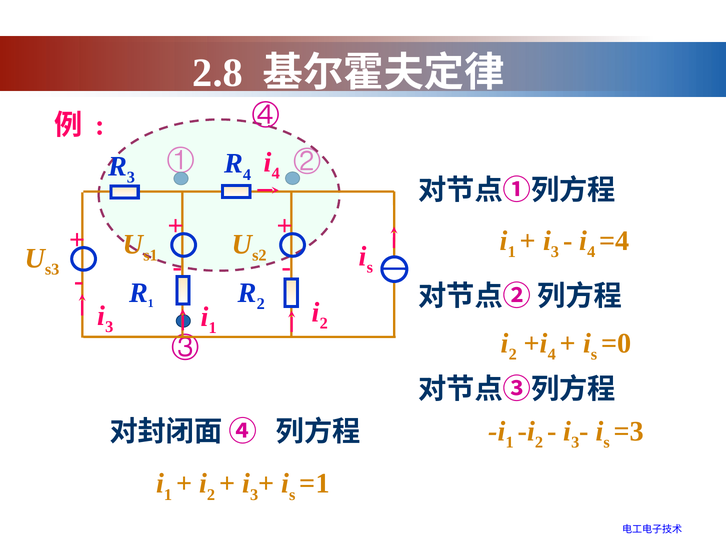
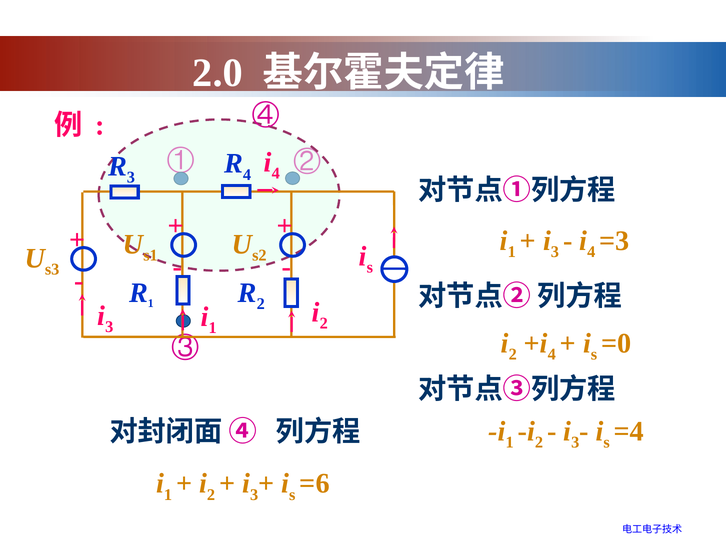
2.8: 2.8 -> 2.0
=4: =4 -> =3
=3: =3 -> =4
=1: =1 -> =6
